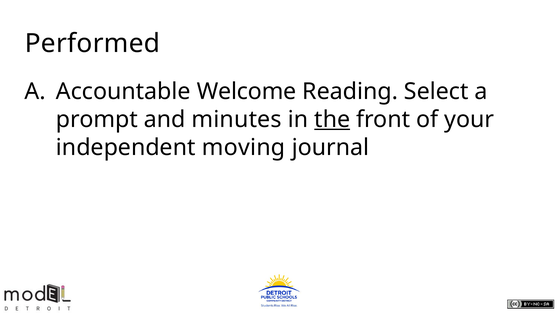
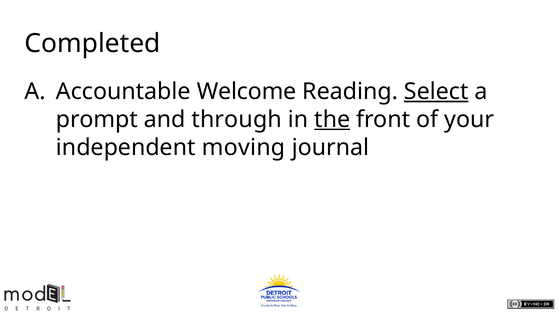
Performed: Performed -> Completed
Select underline: none -> present
minutes: minutes -> through
